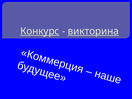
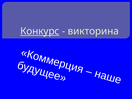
викторина underline: present -> none
